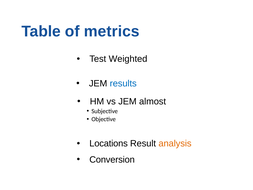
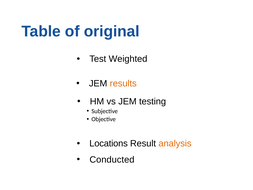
metrics: metrics -> original
results colour: blue -> orange
almost: almost -> testing
Conversion: Conversion -> Conducted
